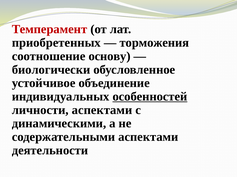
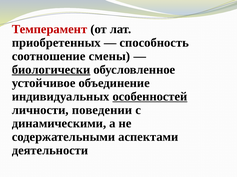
торможения: торможения -> способность
основу: основу -> смены
биологически underline: none -> present
личности аспектами: аспектами -> поведении
